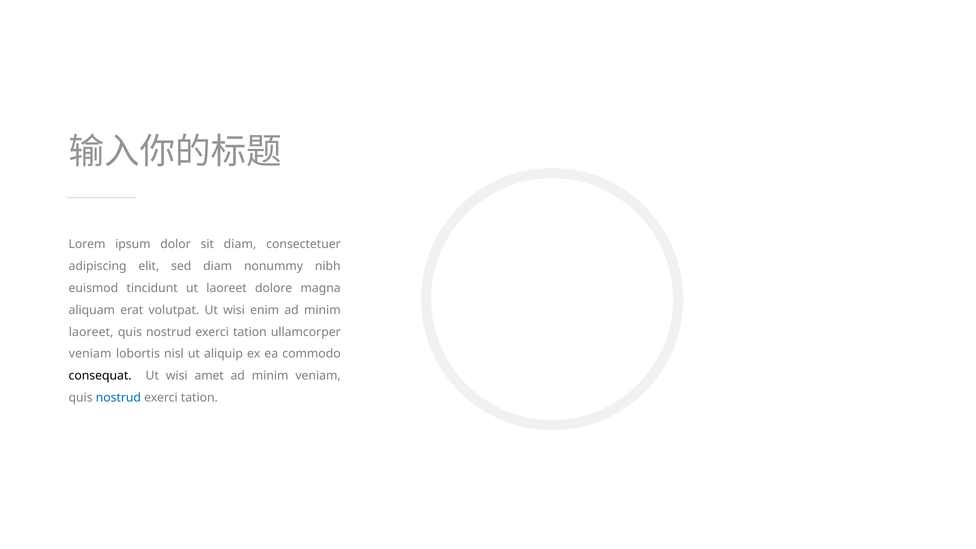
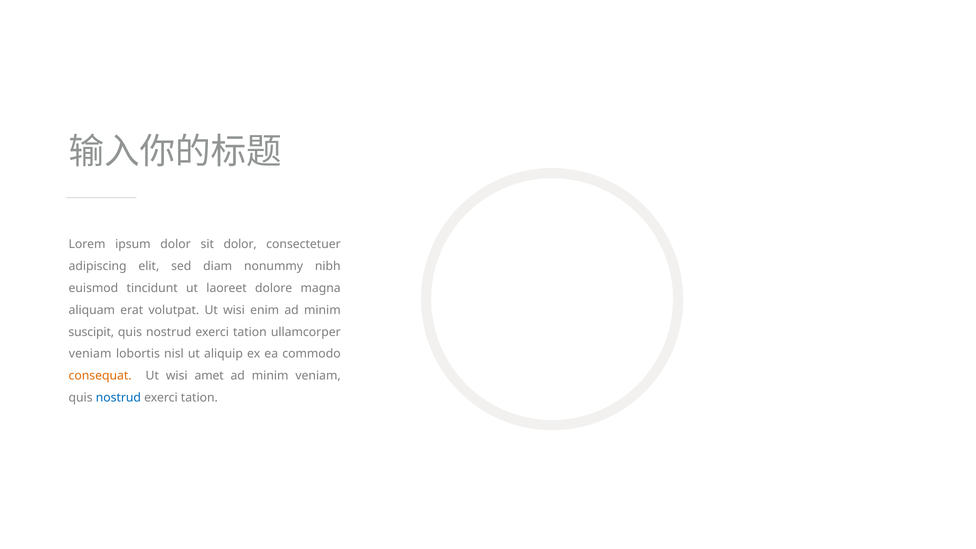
sit diam: diam -> dolor
laoreet at (91, 332): laoreet -> suscipit
consequat colour: black -> orange
